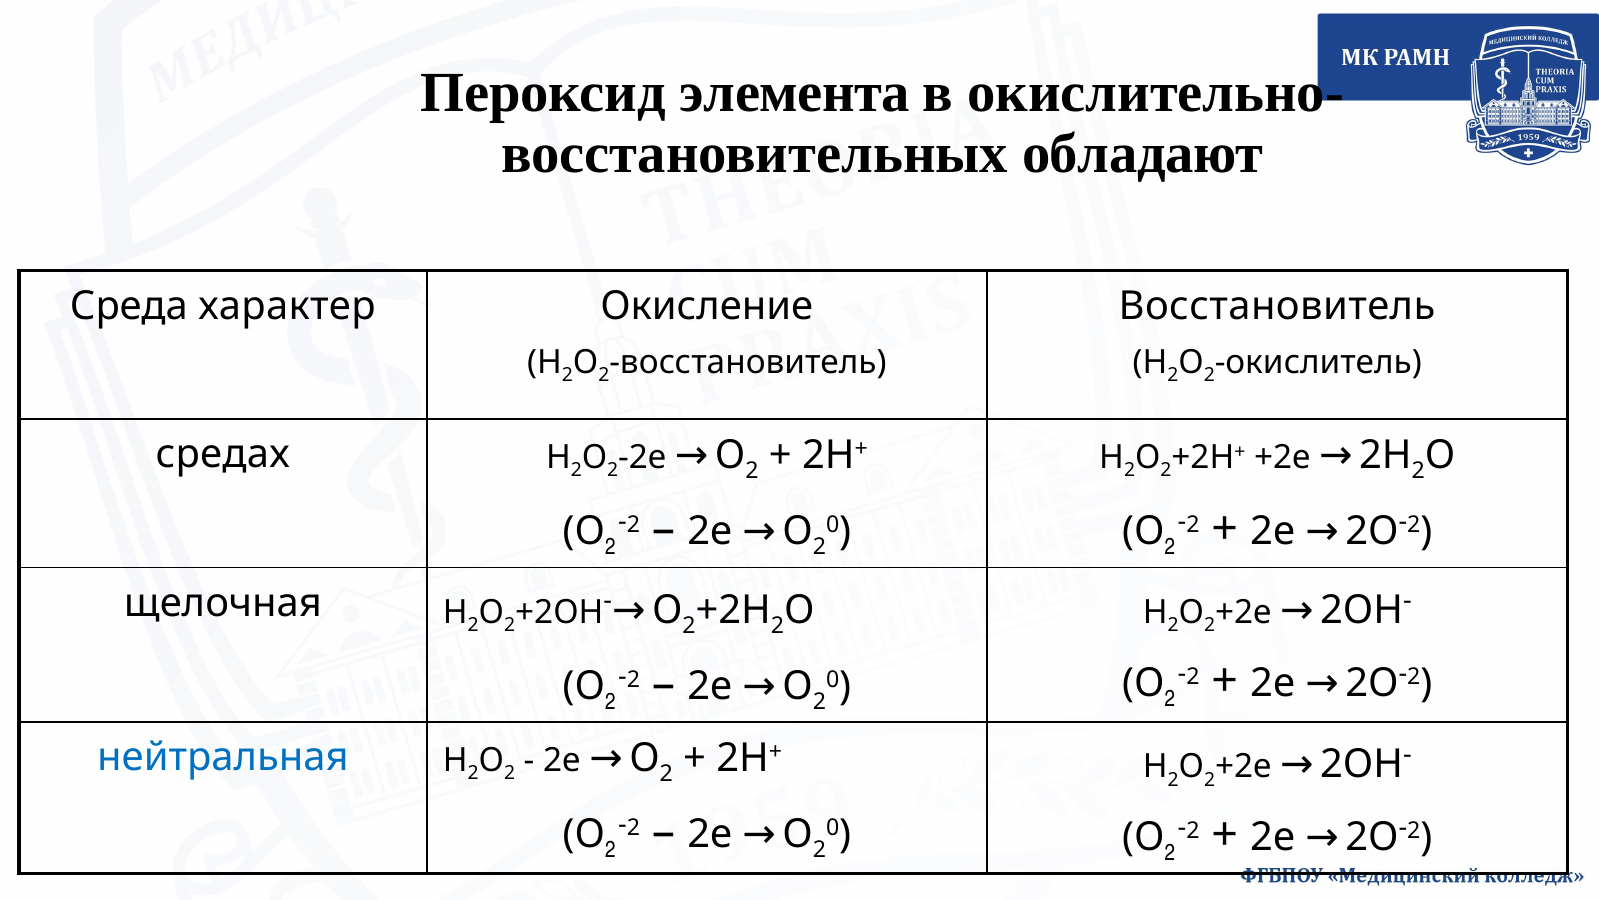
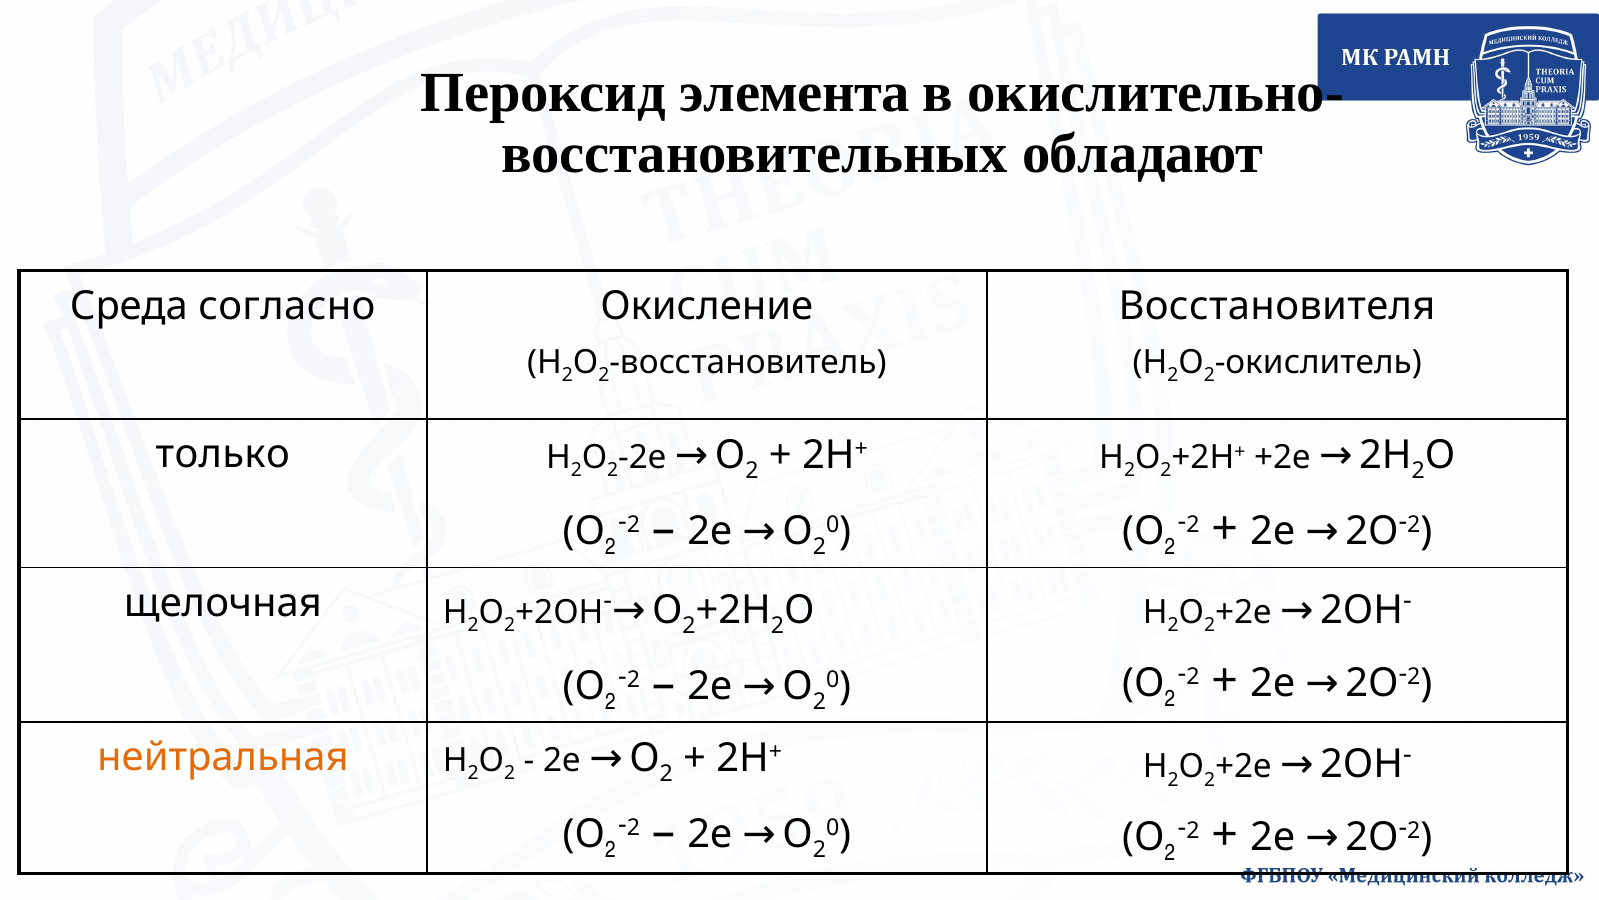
характер: характер -> согласно
Восстановитель at (1277, 306): Восстановитель -> Восстановителя
средах: средах -> только
нейтральная colour: blue -> orange
